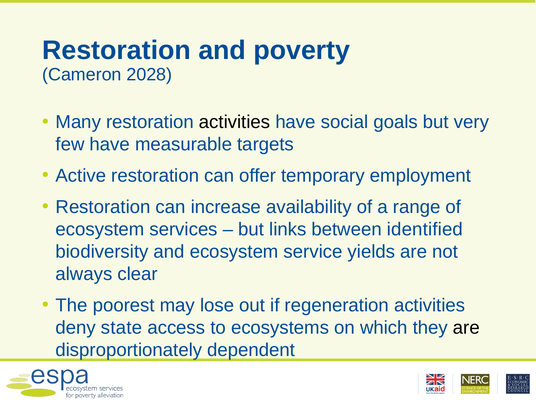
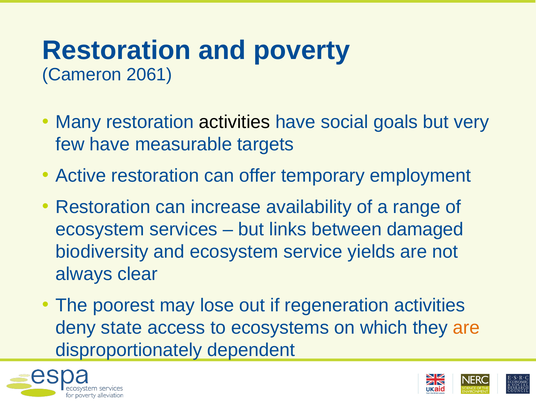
2028: 2028 -> 2061
identified: identified -> damaged
are at (466, 328) colour: black -> orange
